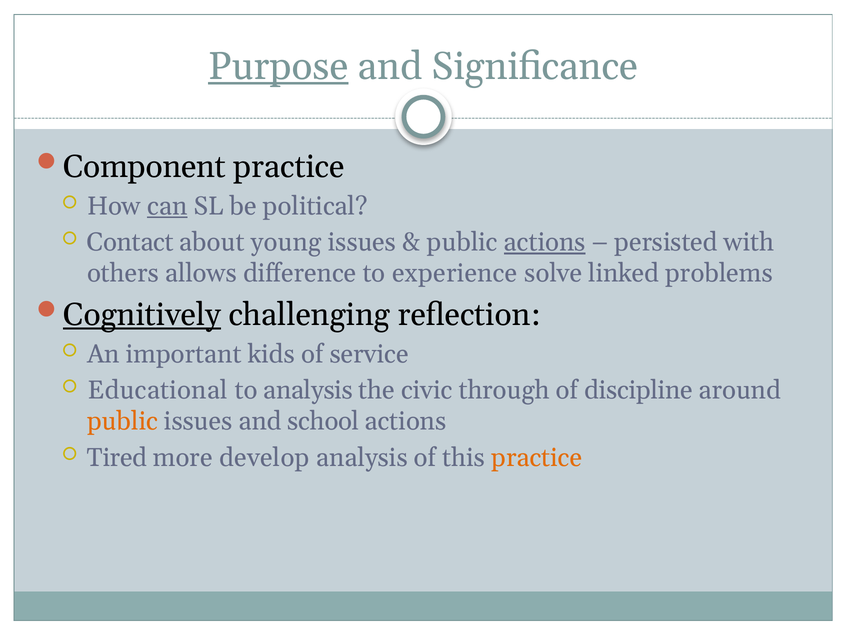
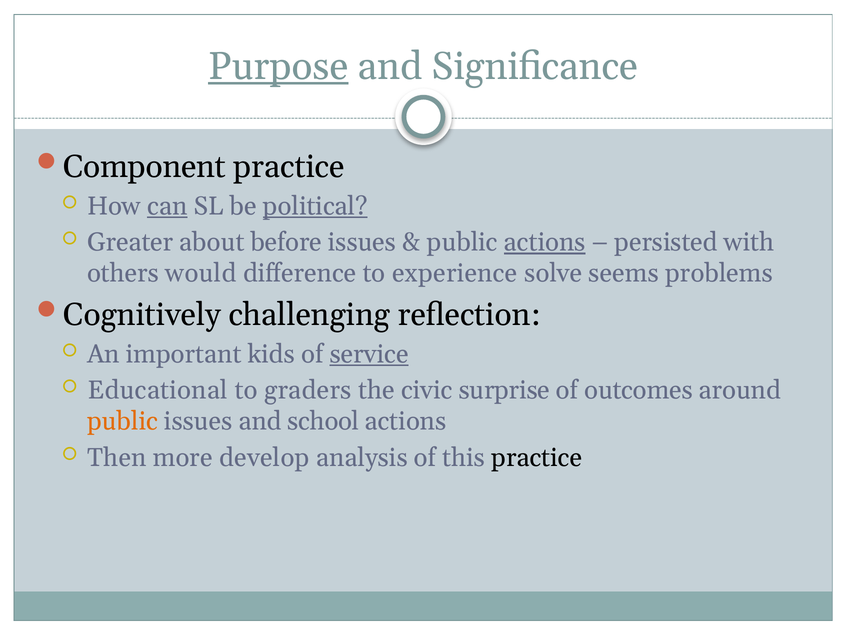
political underline: none -> present
Contact: Contact -> Greater
young: young -> before
allows: allows -> would
linked: linked -> seems
Cognitively underline: present -> none
service underline: none -> present
to analysis: analysis -> graders
through: through -> surprise
discipline: discipline -> outcomes
Tired: Tired -> Then
practice at (537, 458) colour: orange -> black
